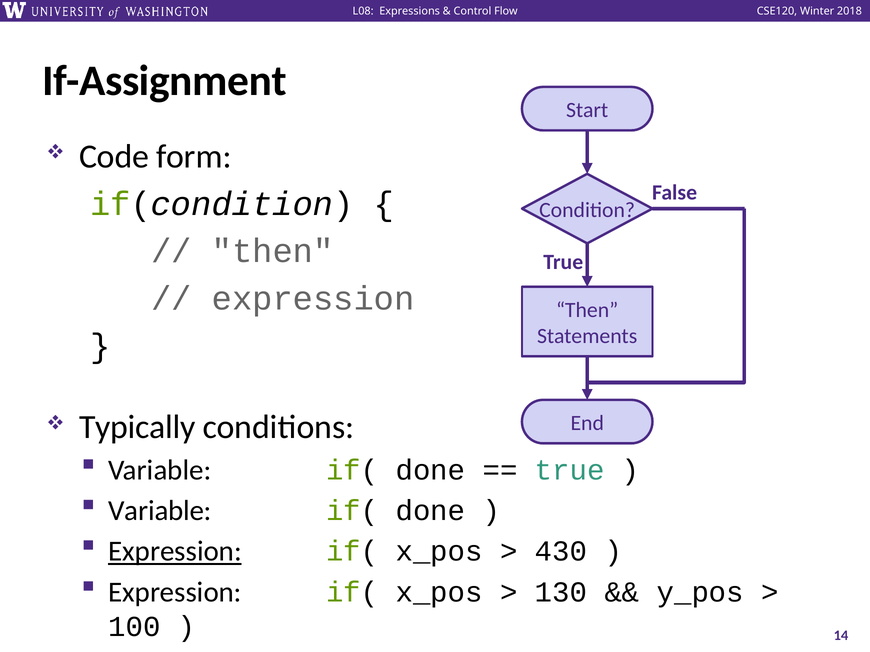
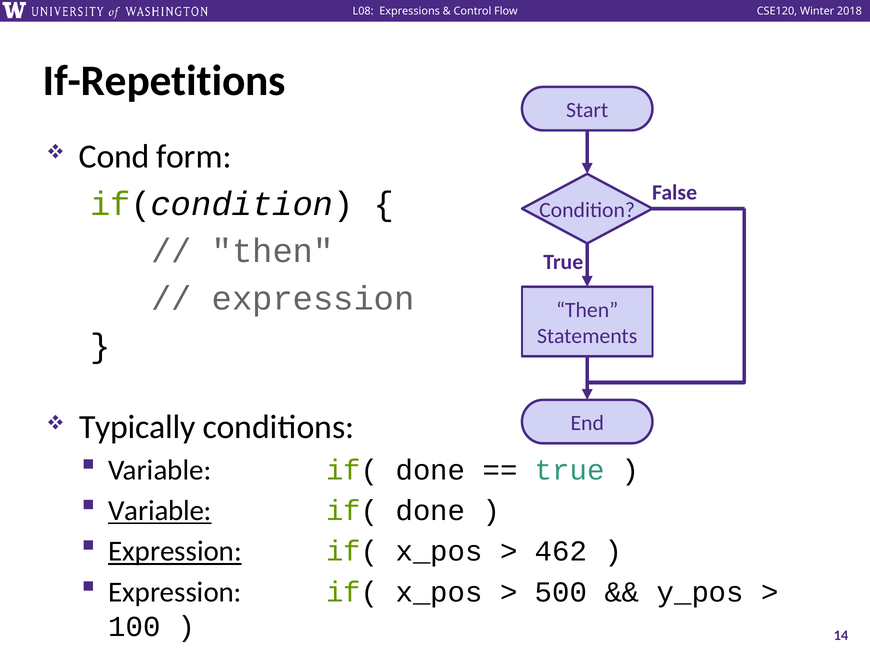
If-Assignment: If-Assignment -> If-Repetitions
Code: Code -> Cond
Variable at (160, 511) underline: none -> present
430: 430 -> 462
130: 130 -> 500
